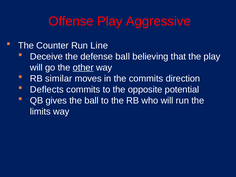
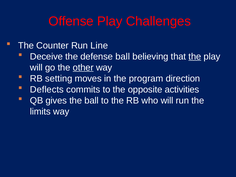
Aggressive: Aggressive -> Challenges
the at (195, 56) underline: none -> present
similar: similar -> setting
the commits: commits -> program
potential: potential -> activities
